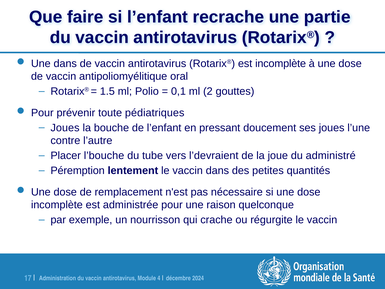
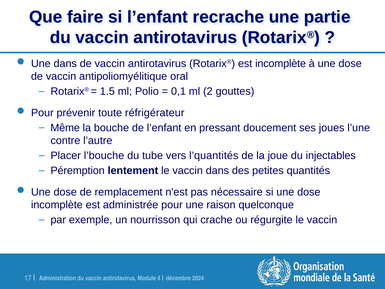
pédiatriques: pédiatriques -> réfrigérateur
Joues at (65, 128): Joues -> Même
l’devraient: l’devraient -> l’quantités
administré: administré -> injectables
